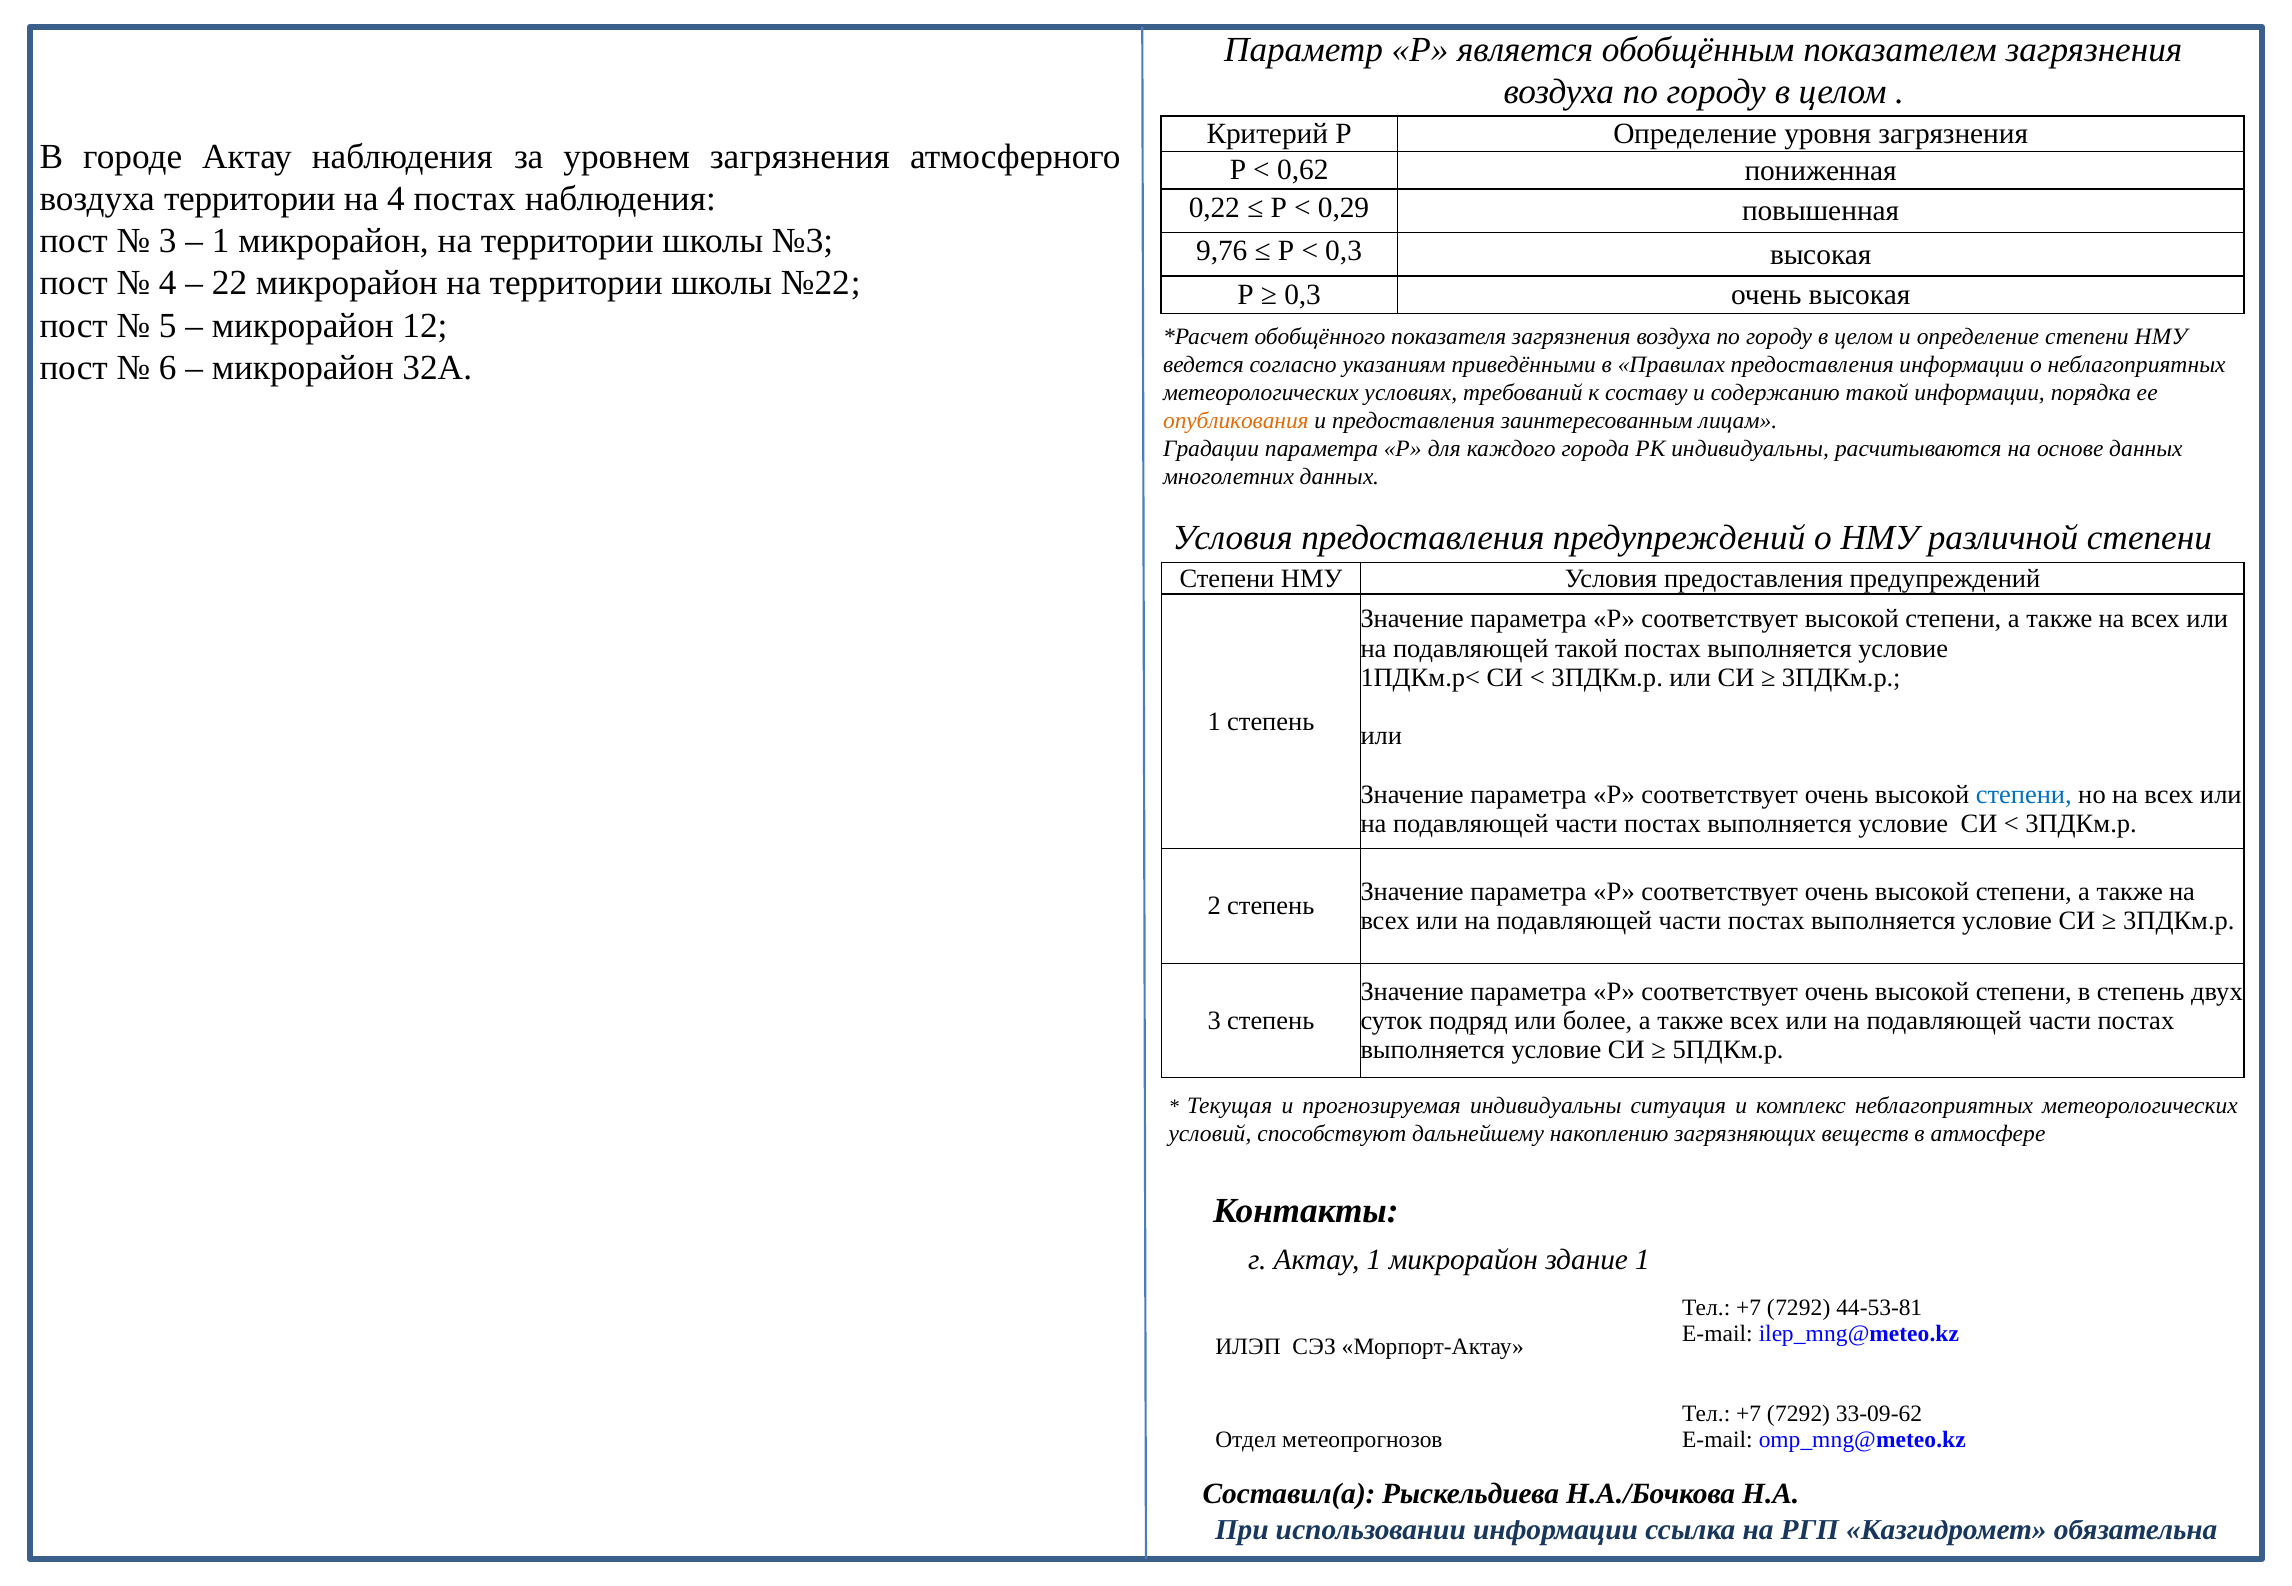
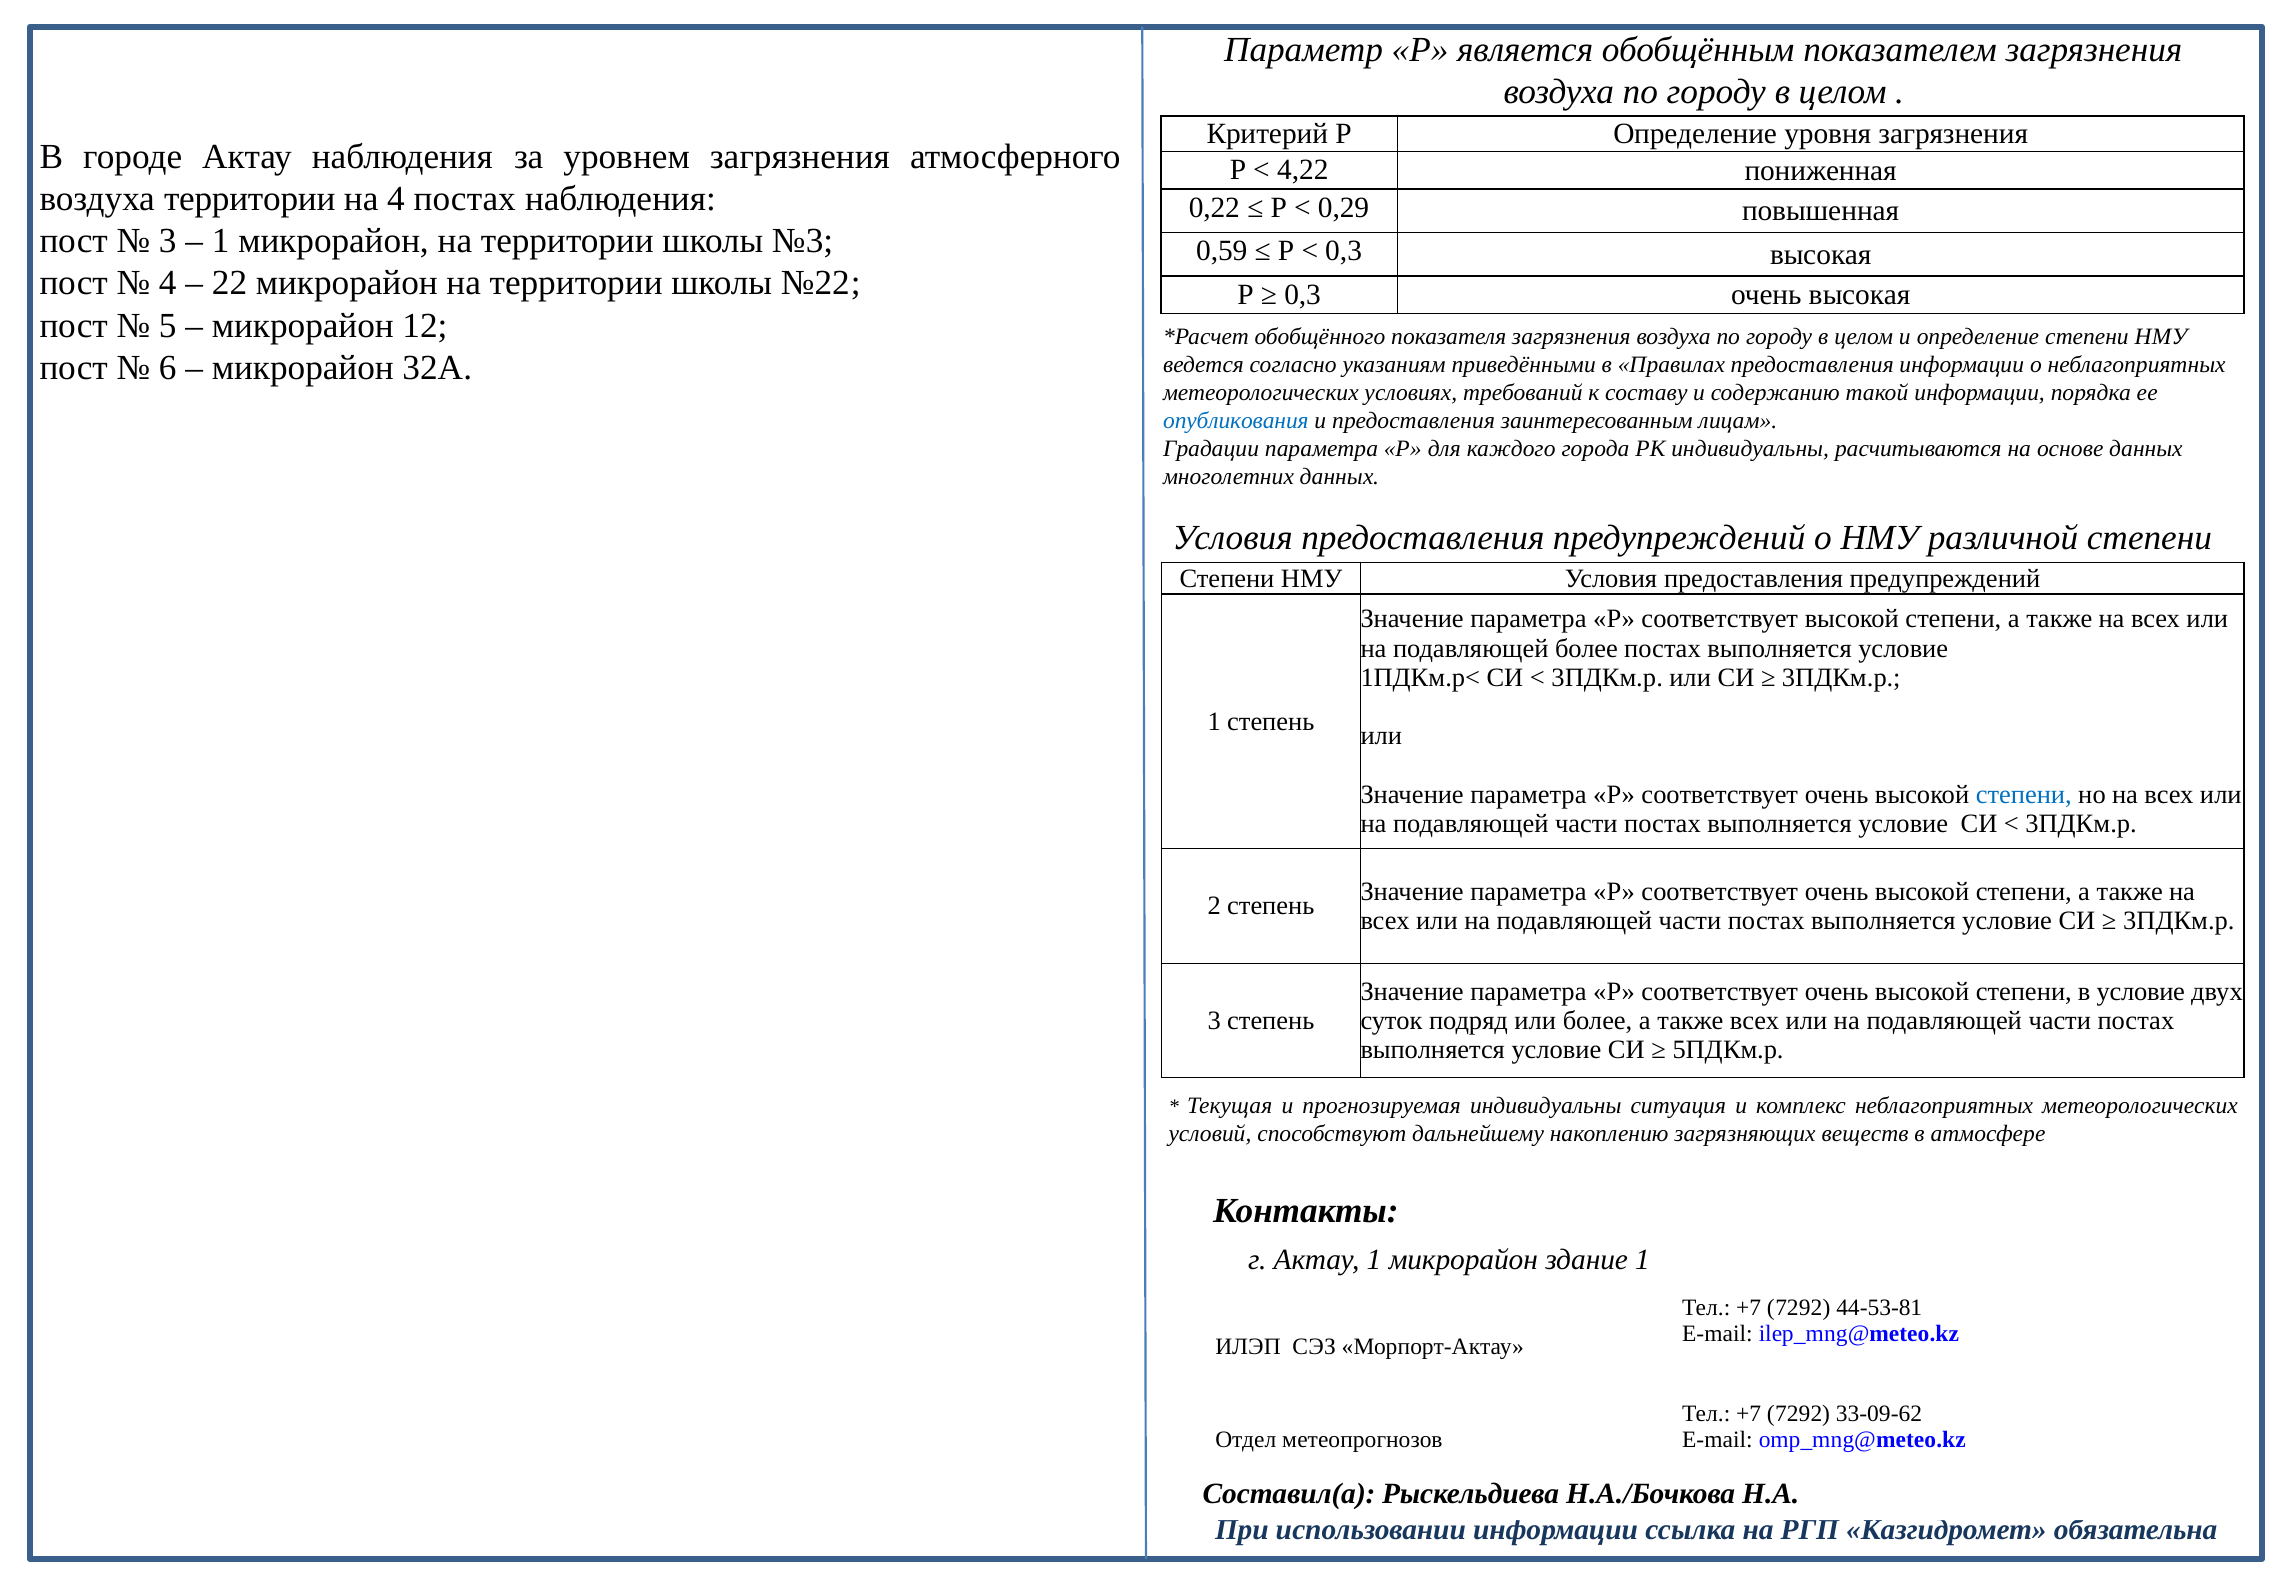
0,62: 0,62 -> 4,22
9,76: 9,76 -> 0,59
опубликования colour: orange -> blue
подавляющей такой: такой -> более
в степень: степень -> условие
